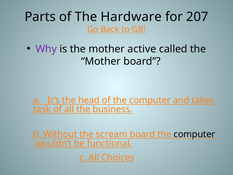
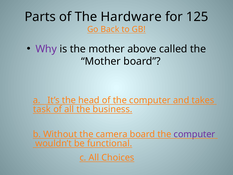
207: 207 -> 125
active: active -> above
scream: scream -> camera
computer at (194, 134) colour: black -> purple
